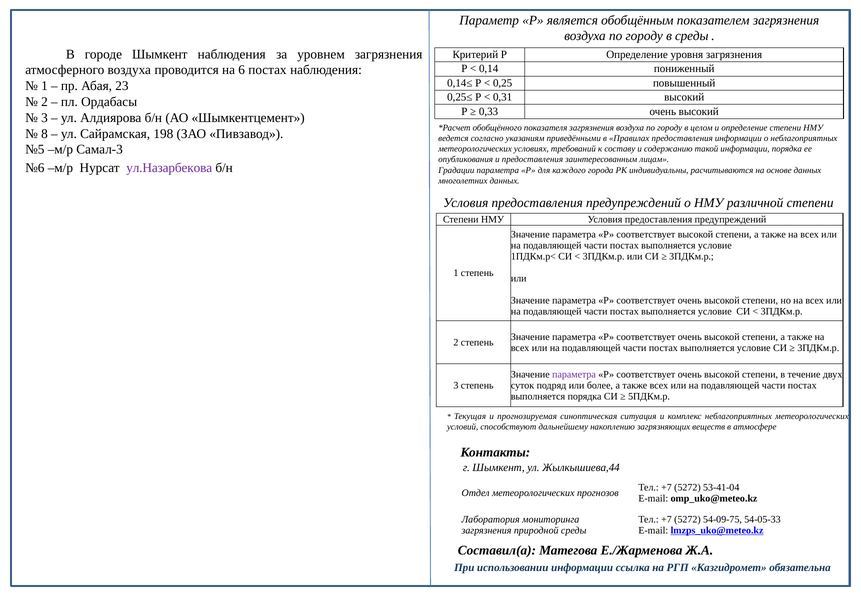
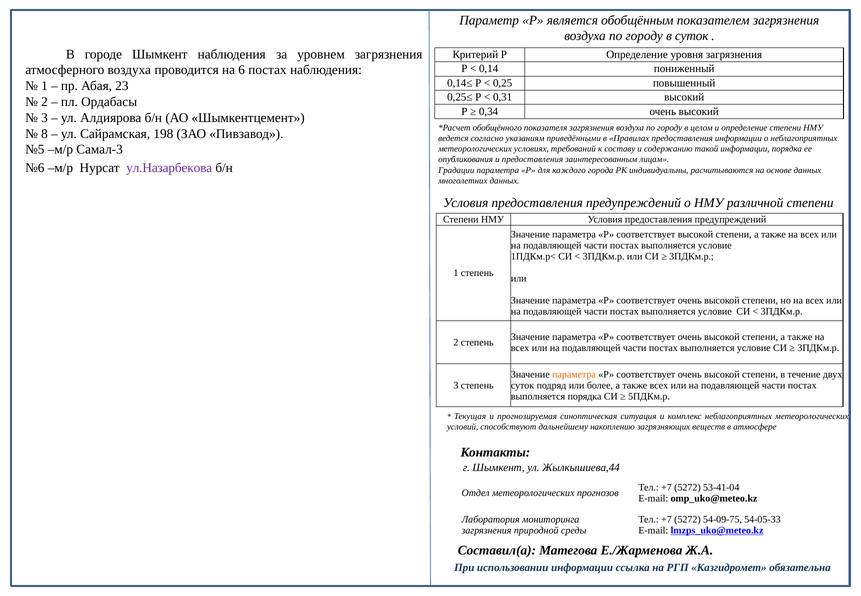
в среды: среды -> суток
0,33: 0,33 -> 0,34
параметра at (574, 374) colour: purple -> orange
